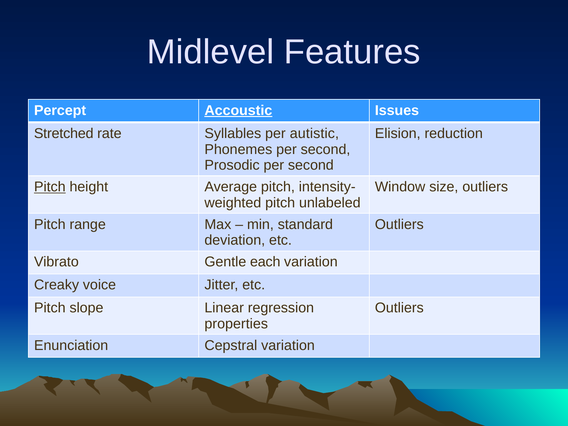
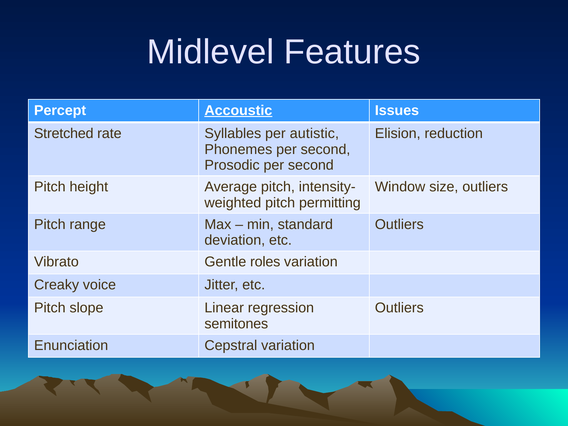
Pitch at (50, 187) underline: present -> none
unlabeled: unlabeled -> permitting
each: each -> roles
properties: properties -> semitones
